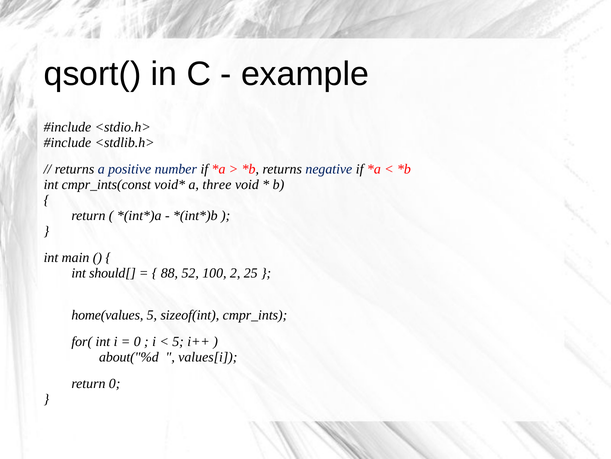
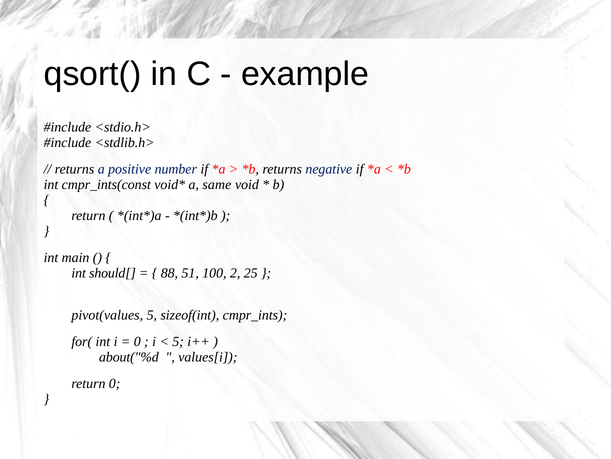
three: three -> same
52: 52 -> 51
home(values: home(values -> pivot(values
